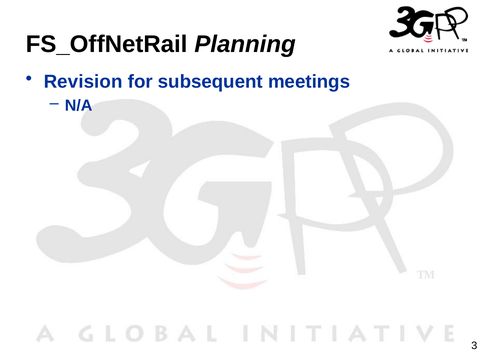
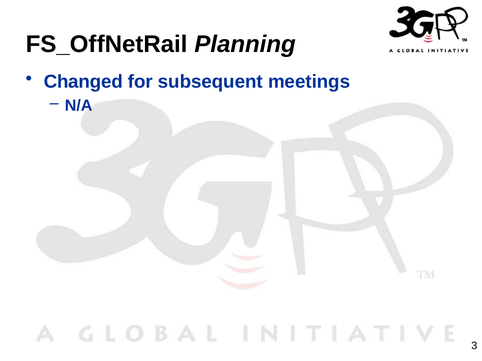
Revision: Revision -> Changed
